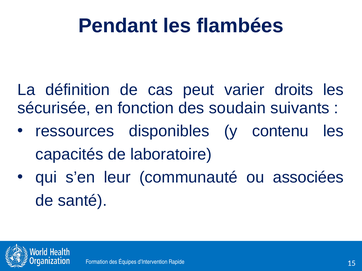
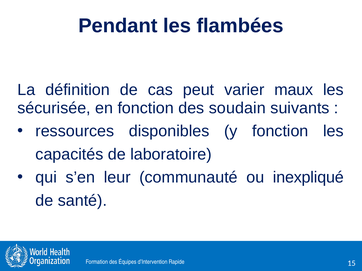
droits: droits -> maux
y contenu: contenu -> fonction
associées: associées -> inexpliqué
